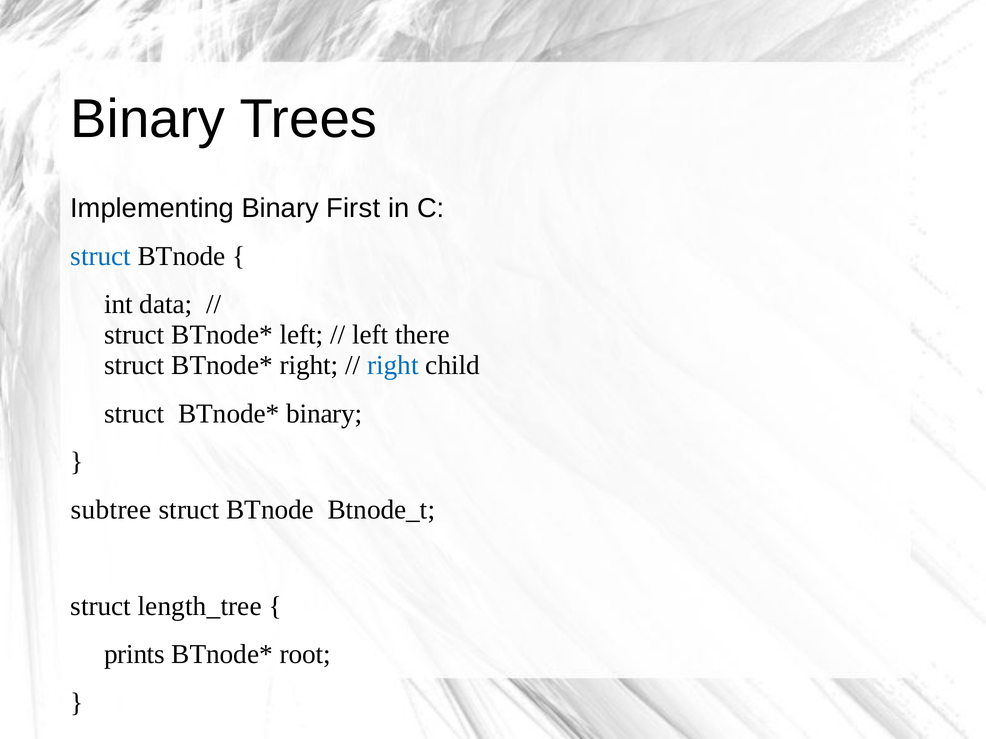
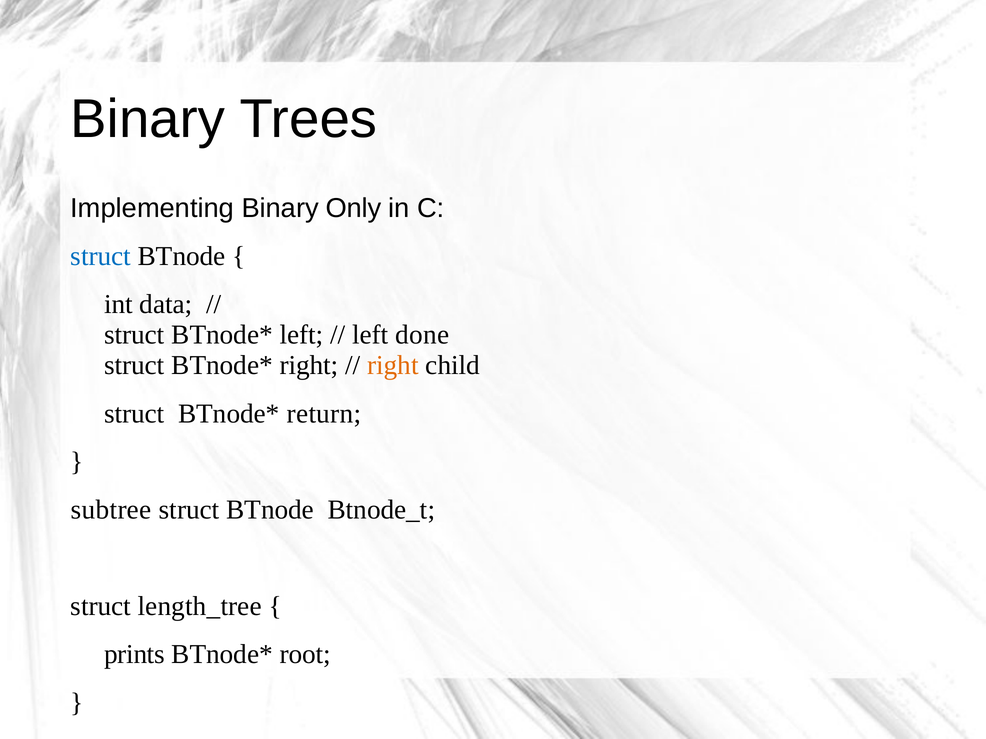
First: First -> Only
there: there -> done
right at (393, 366) colour: blue -> orange
binary at (324, 414): binary -> return
